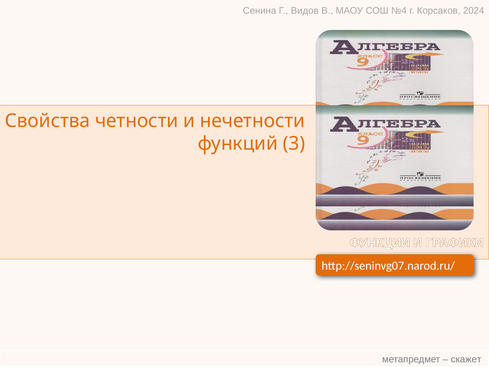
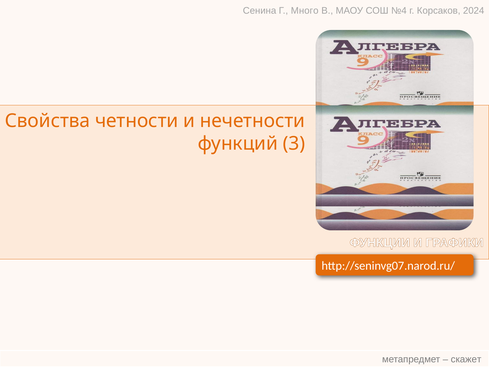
Видов: Видов -> Много
